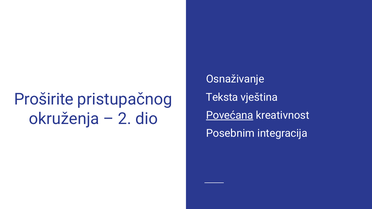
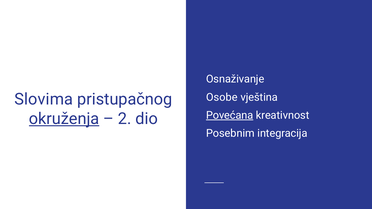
Proširite: Proširite -> Slovima
Teksta: Teksta -> Osobe
okruženja underline: none -> present
